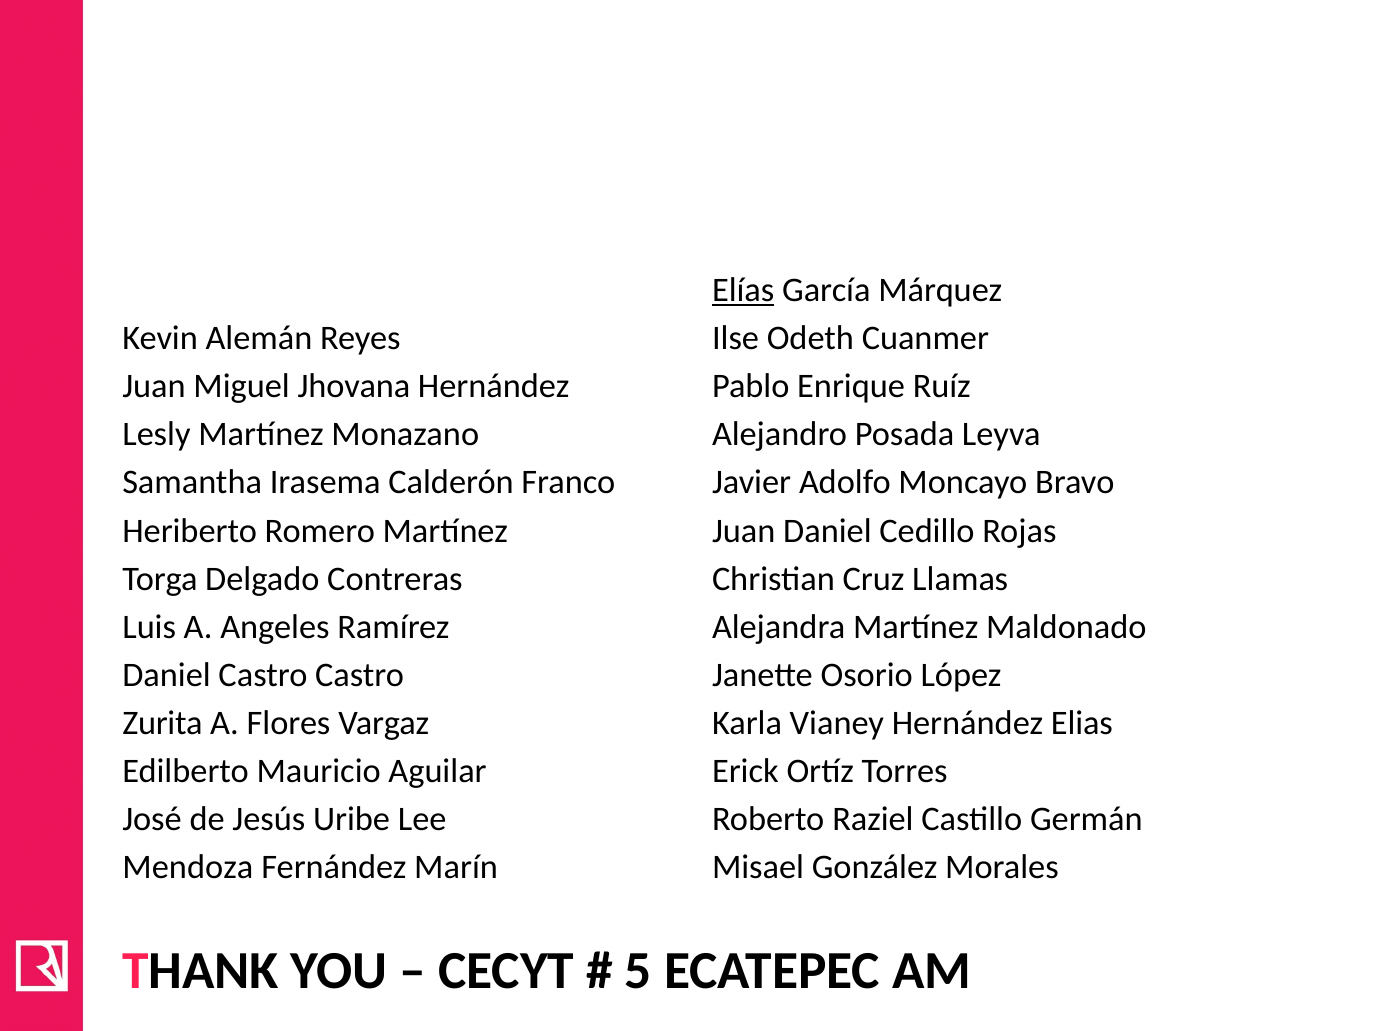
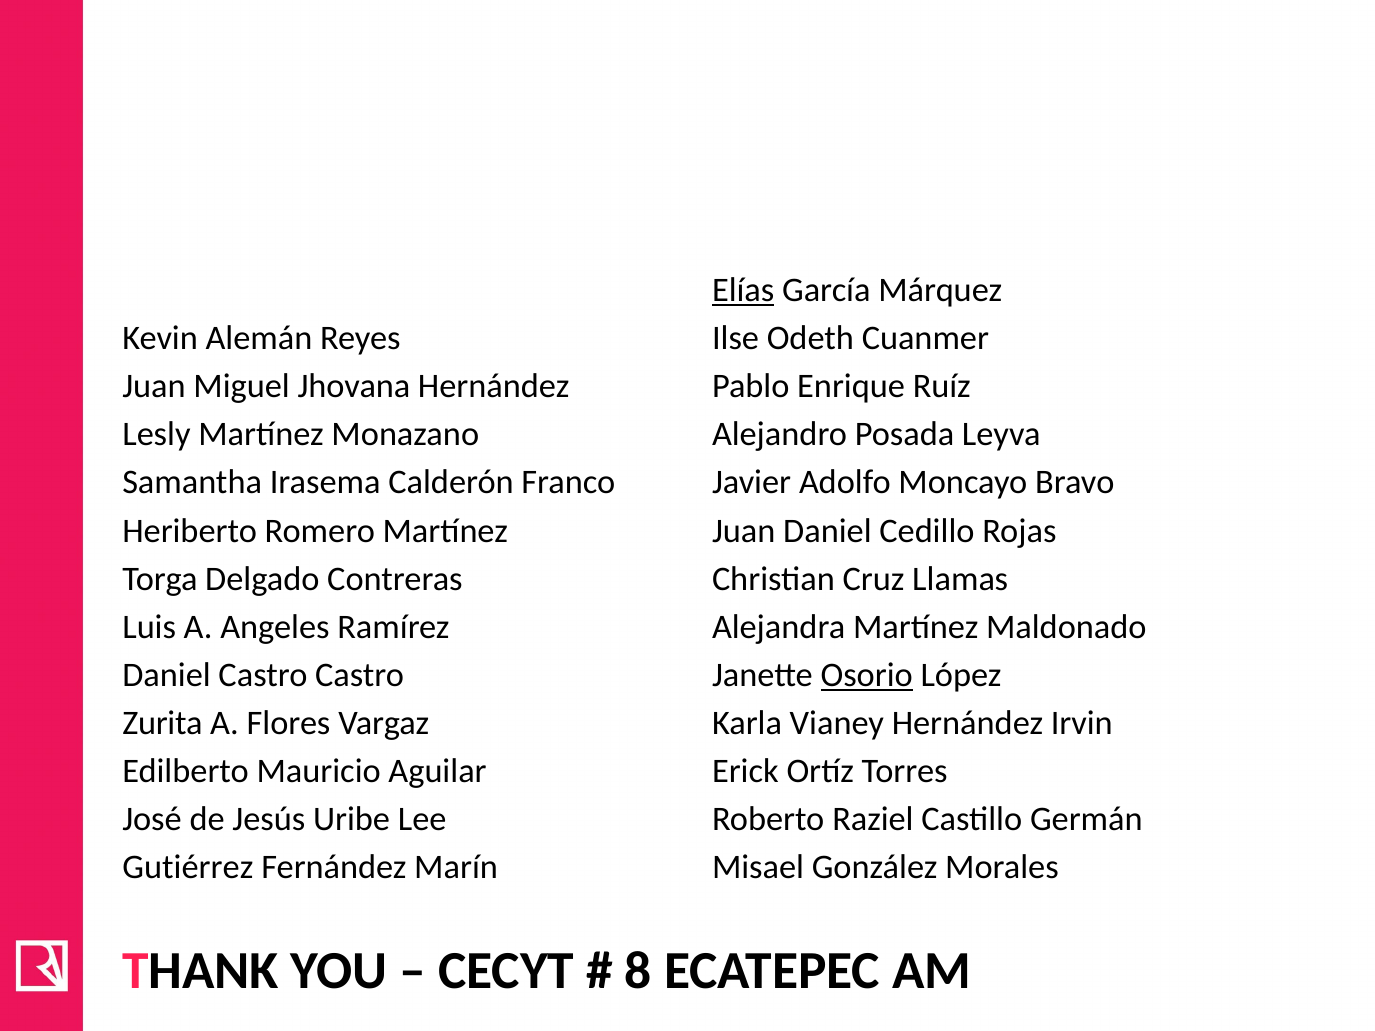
Osorio underline: none -> present
Elias: Elias -> Irvin
Mendoza: Mendoza -> Gutiérrez
5: 5 -> 8
